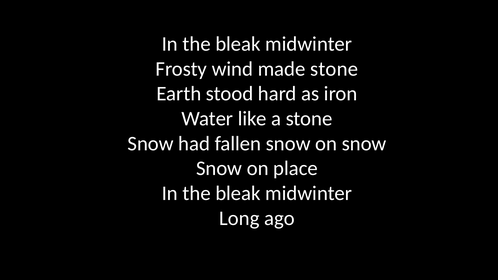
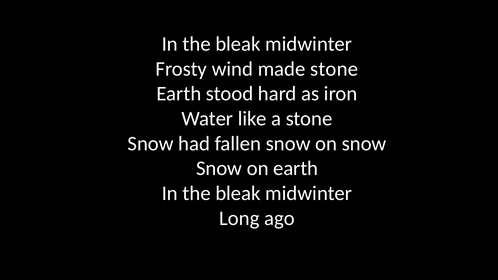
on place: place -> earth
